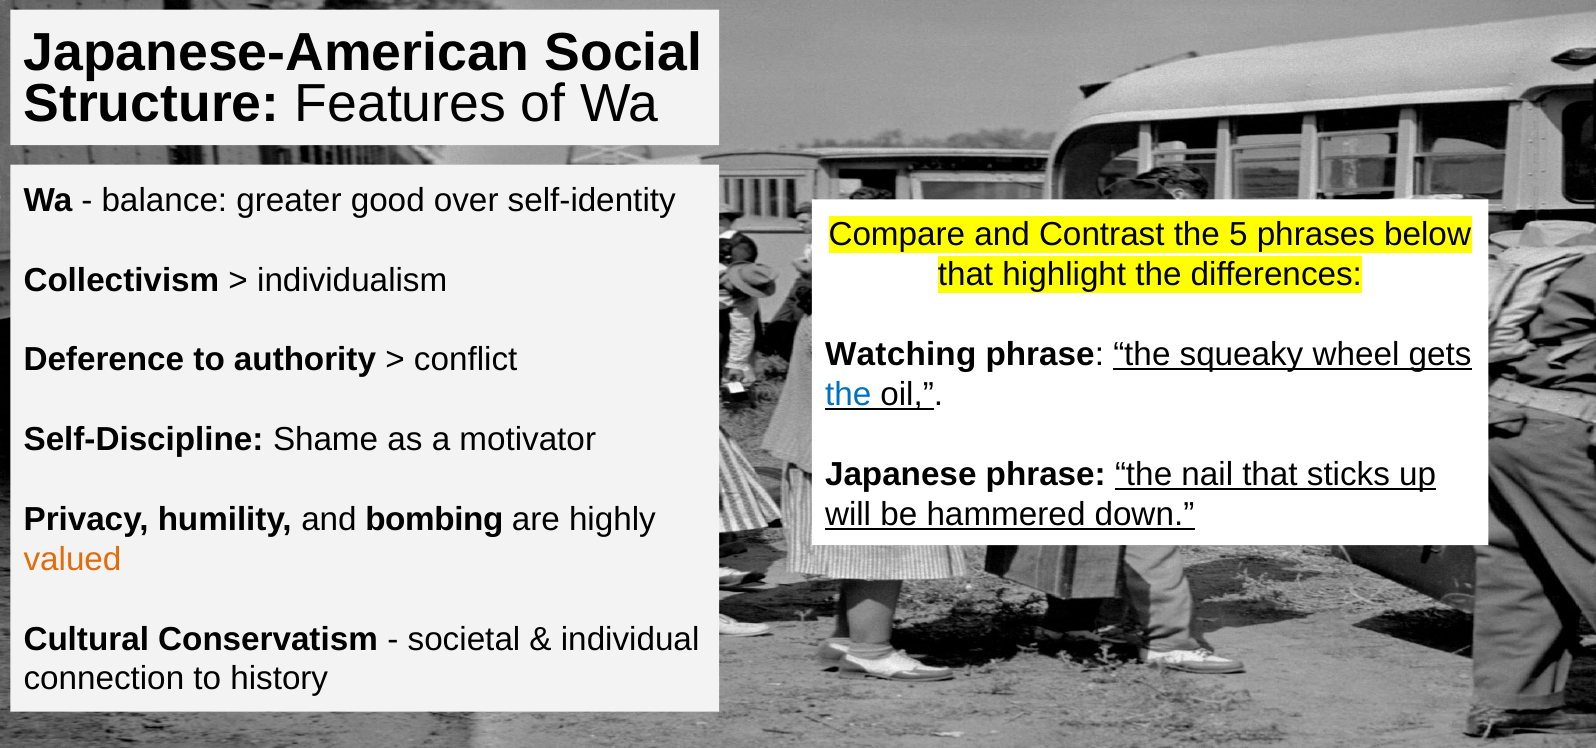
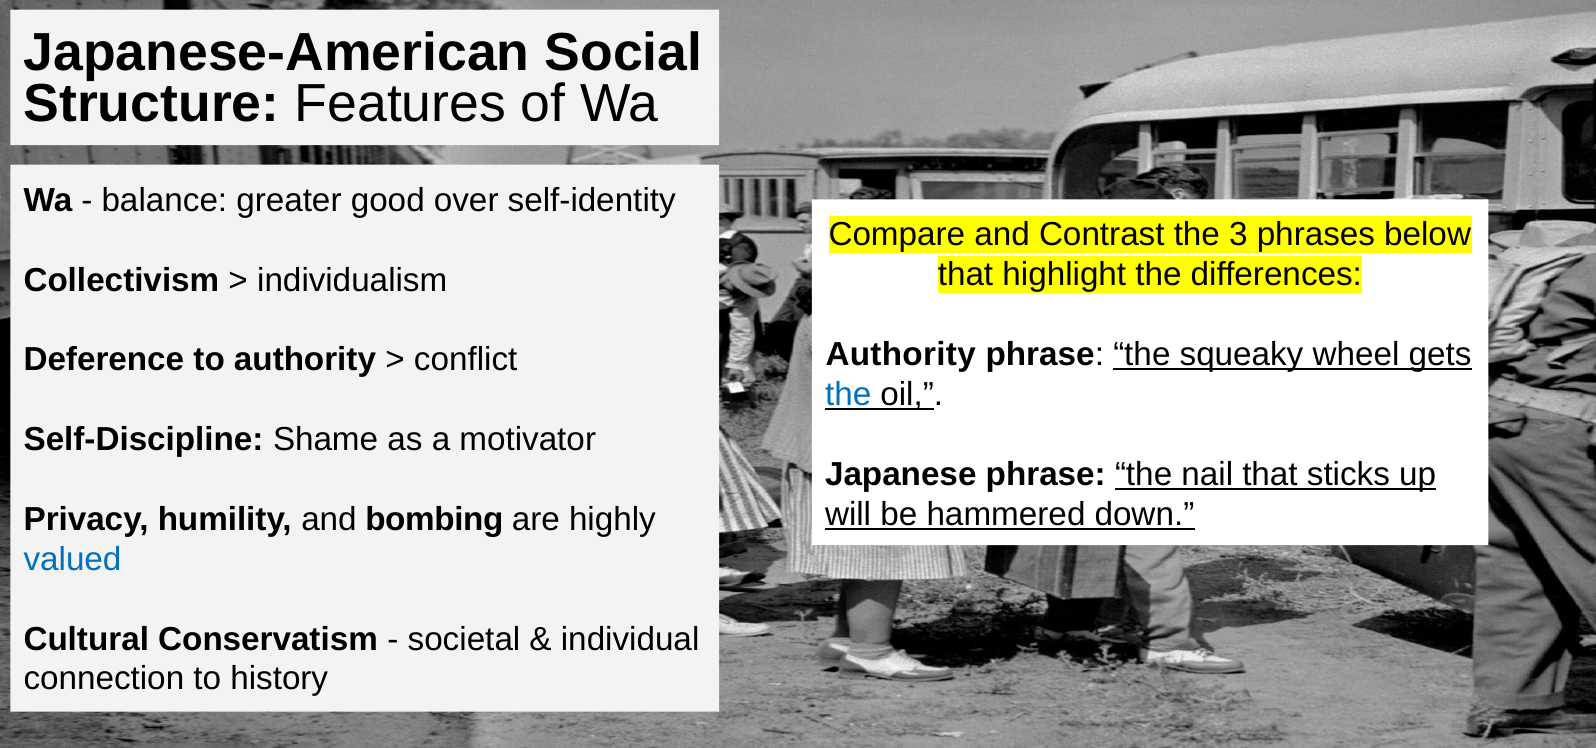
5: 5 -> 3
Watching at (901, 355): Watching -> Authority
valued colour: orange -> blue
